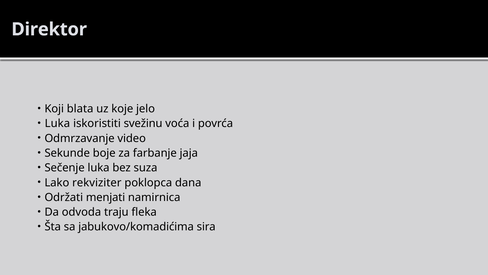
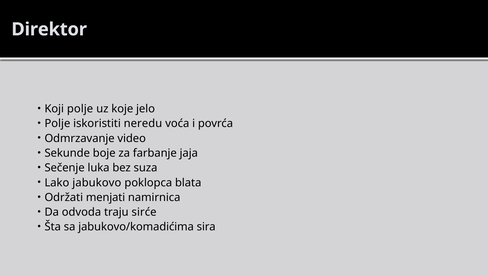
Koji blata: blata -> polje
Luka at (57, 123): Luka -> Polje
svežinu: svežinu -> neredu
rekviziter: rekviziter -> jabukovo
dana: dana -> blata
fleka: fleka -> sirće
